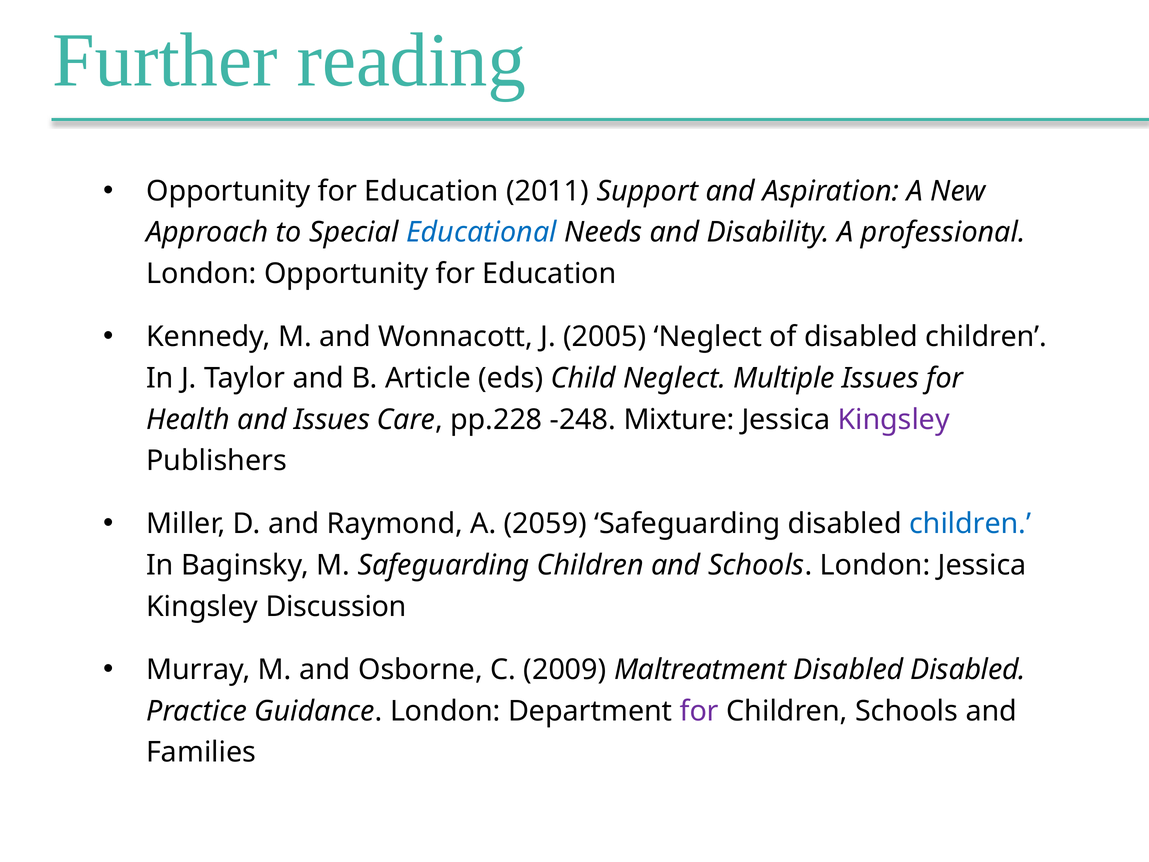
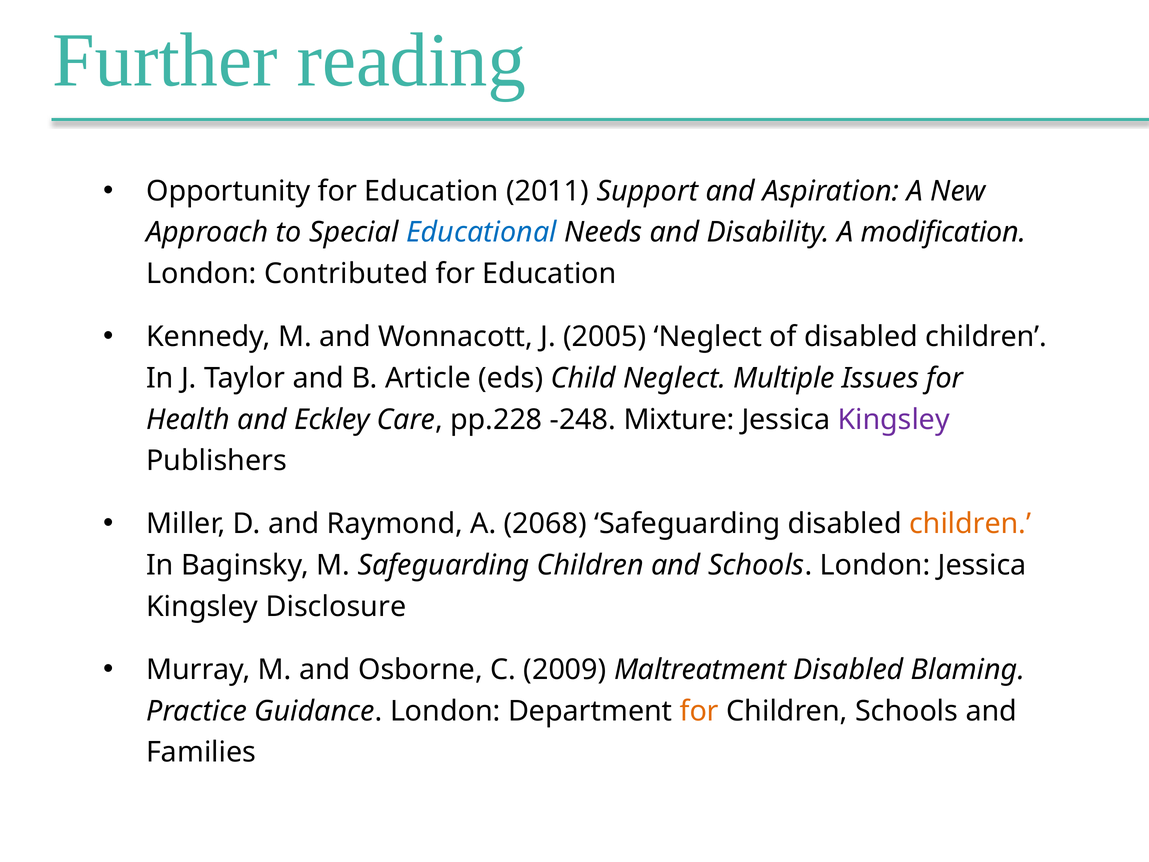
professional: professional -> modification
London Opportunity: Opportunity -> Contributed
and Issues: Issues -> Eckley
2059: 2059 -> 2068
children at (970, 524) colour: blue -> orange
Discussion: Discussion -> Disclosure
Disabled Disabled: Disabled -> Blaming
for at (699, 711) colour: purple -> orange
